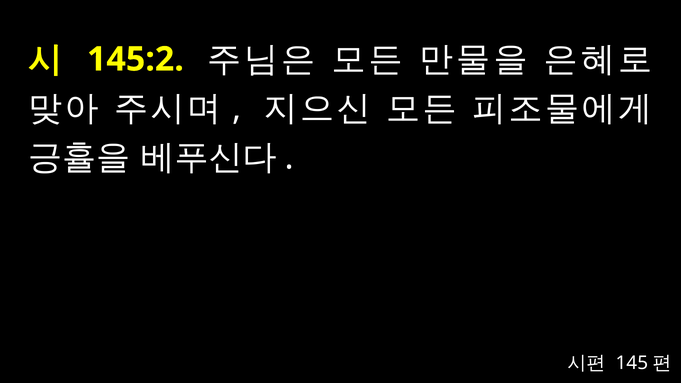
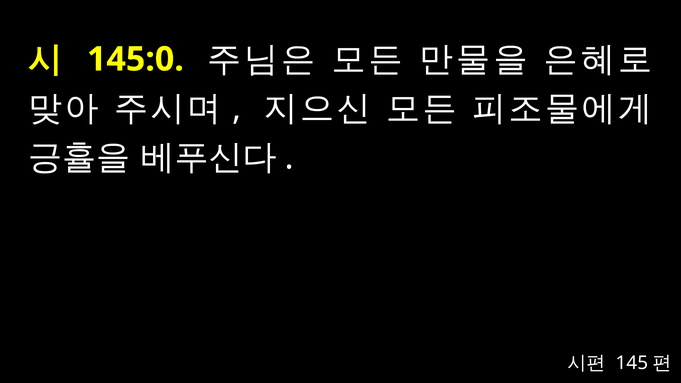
145:2: 145:2 -> 145:0
